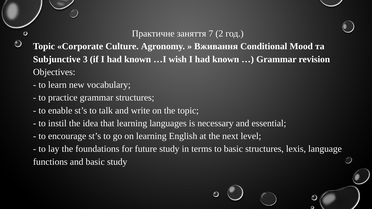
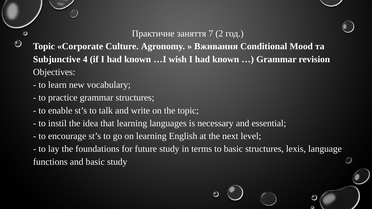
3: 3 -> 4
